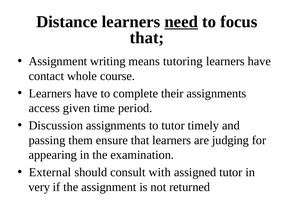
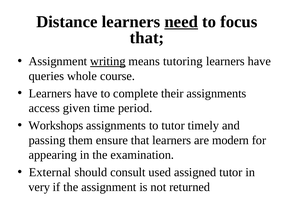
writing underline: none -> present
contact: contact -> queries
Discussion: Discussion -> Workshops
judging: judging -> modern
with: with -> used
